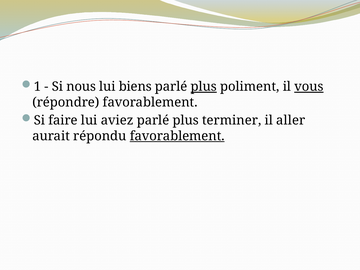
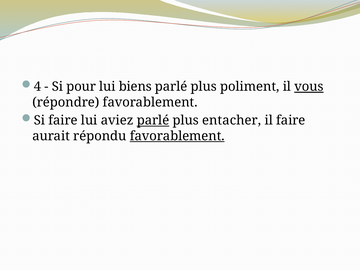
1: 1 -> 4
nous: nous -> pour
plus at (204, 87) underline: present -> none
parlé at (153, 120) underline: none -> present
terminer: terminer -> entacher
il aller: aller -> faire
